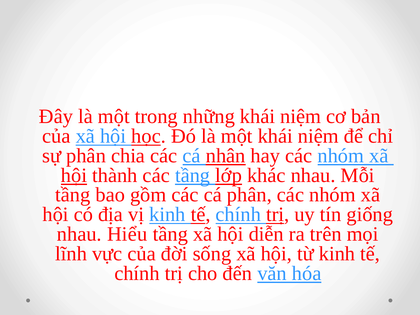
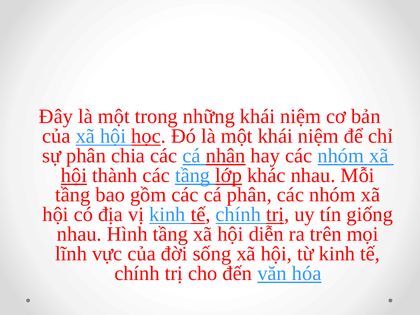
Hiểu: Hiểu -> Hình
